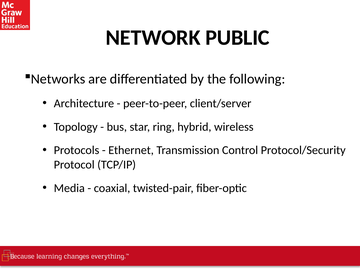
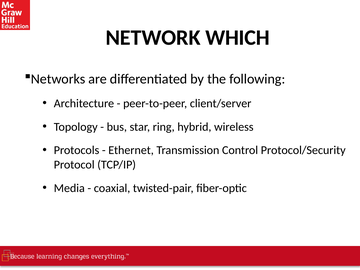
PUBLIC: PUBLIC -> WHICH
